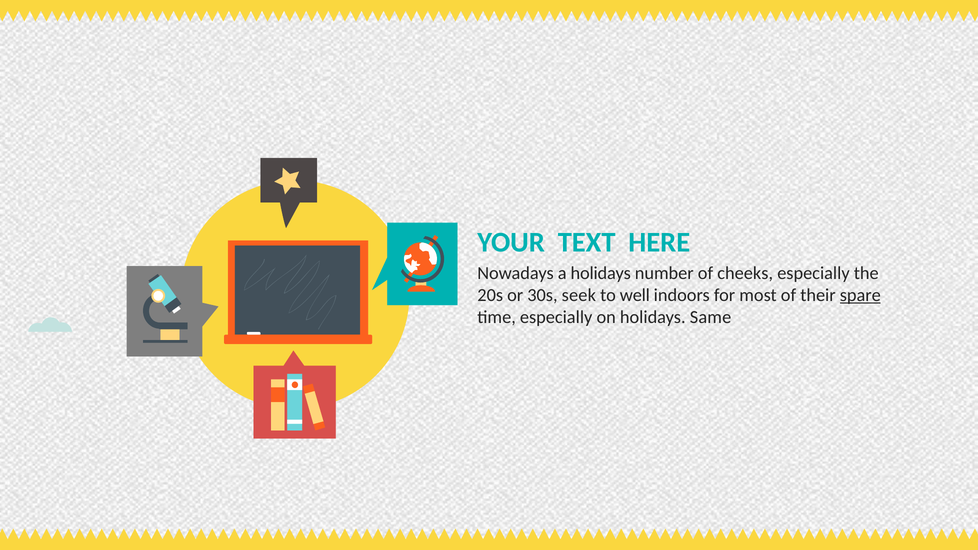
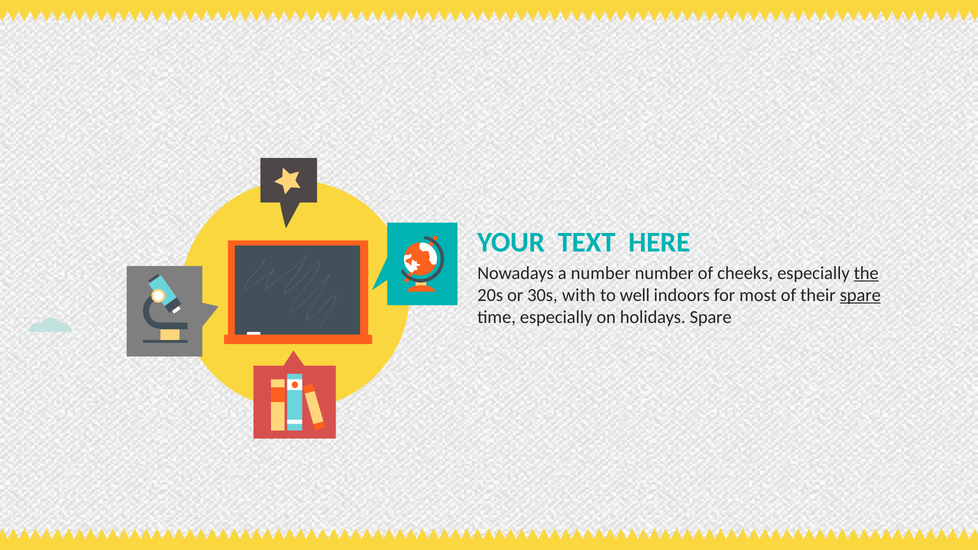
a holidays: holidays -> number
the underline: none -> present
seek: seek -> with
holidays Same: Same -> Spare
